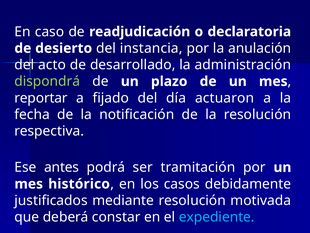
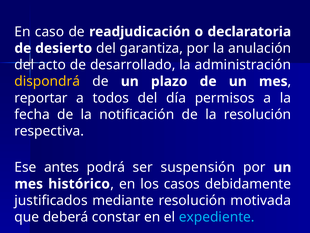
instancia: instancia -> garantiza
dispondrá colour: light green -> yellow
fijado: fijado -> todos
actuaron: actuaron -> permisos
tramitación: tramitación -> suspensión
